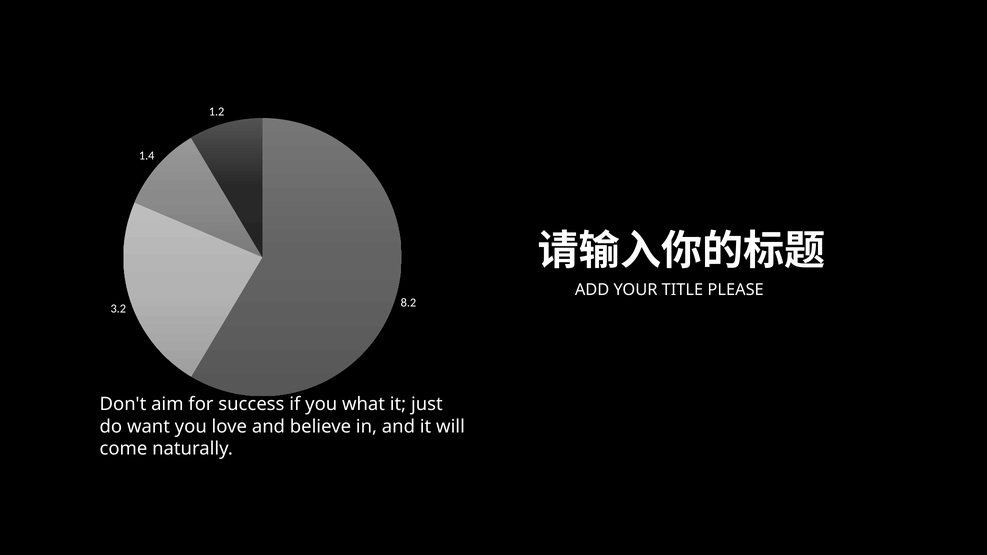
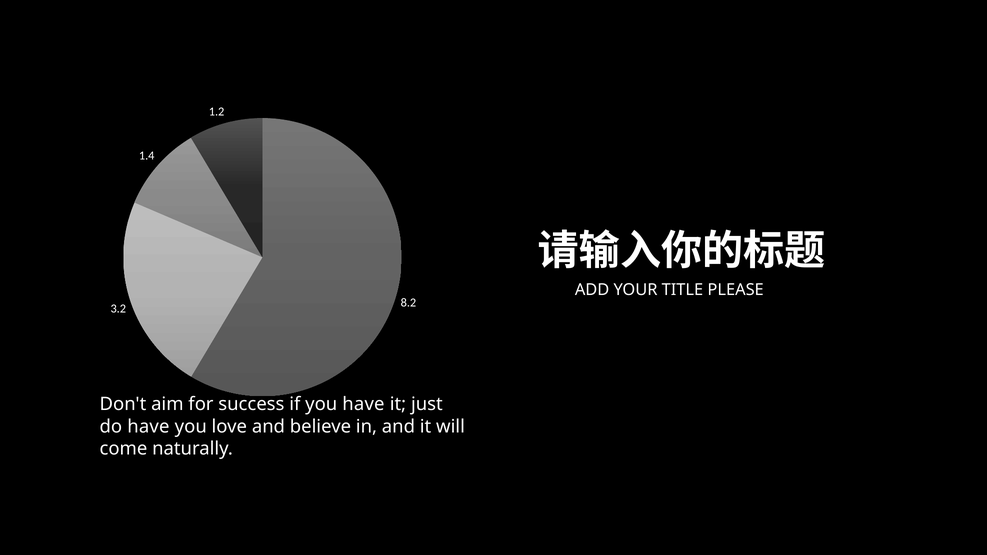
you what: what -> have
do want: want -> have
